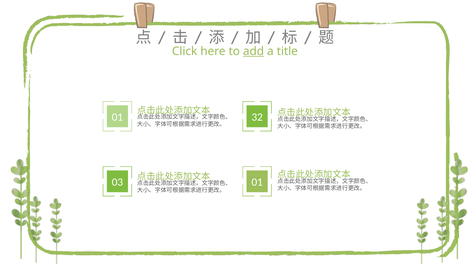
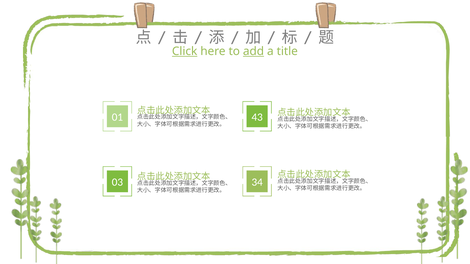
Click underline: none -> present
32: 32 -> 43
03 01: 01 -> 34
